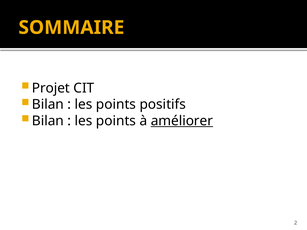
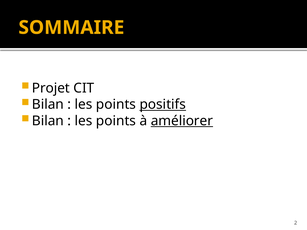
positifs underline: none -> present
